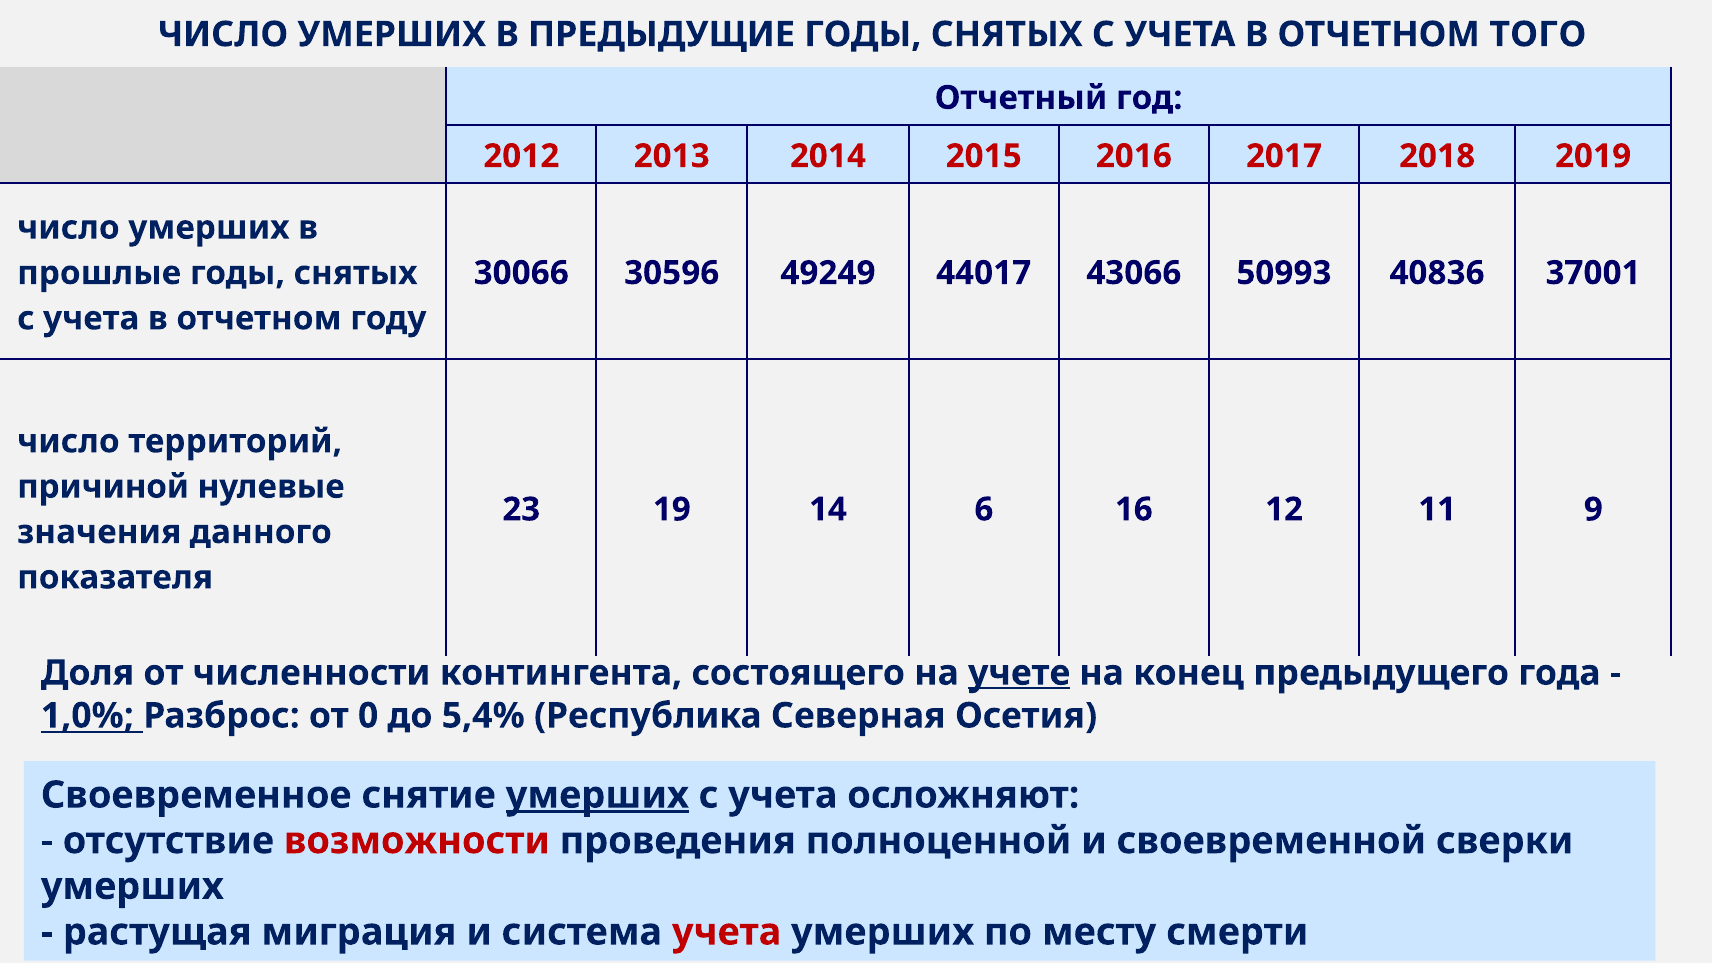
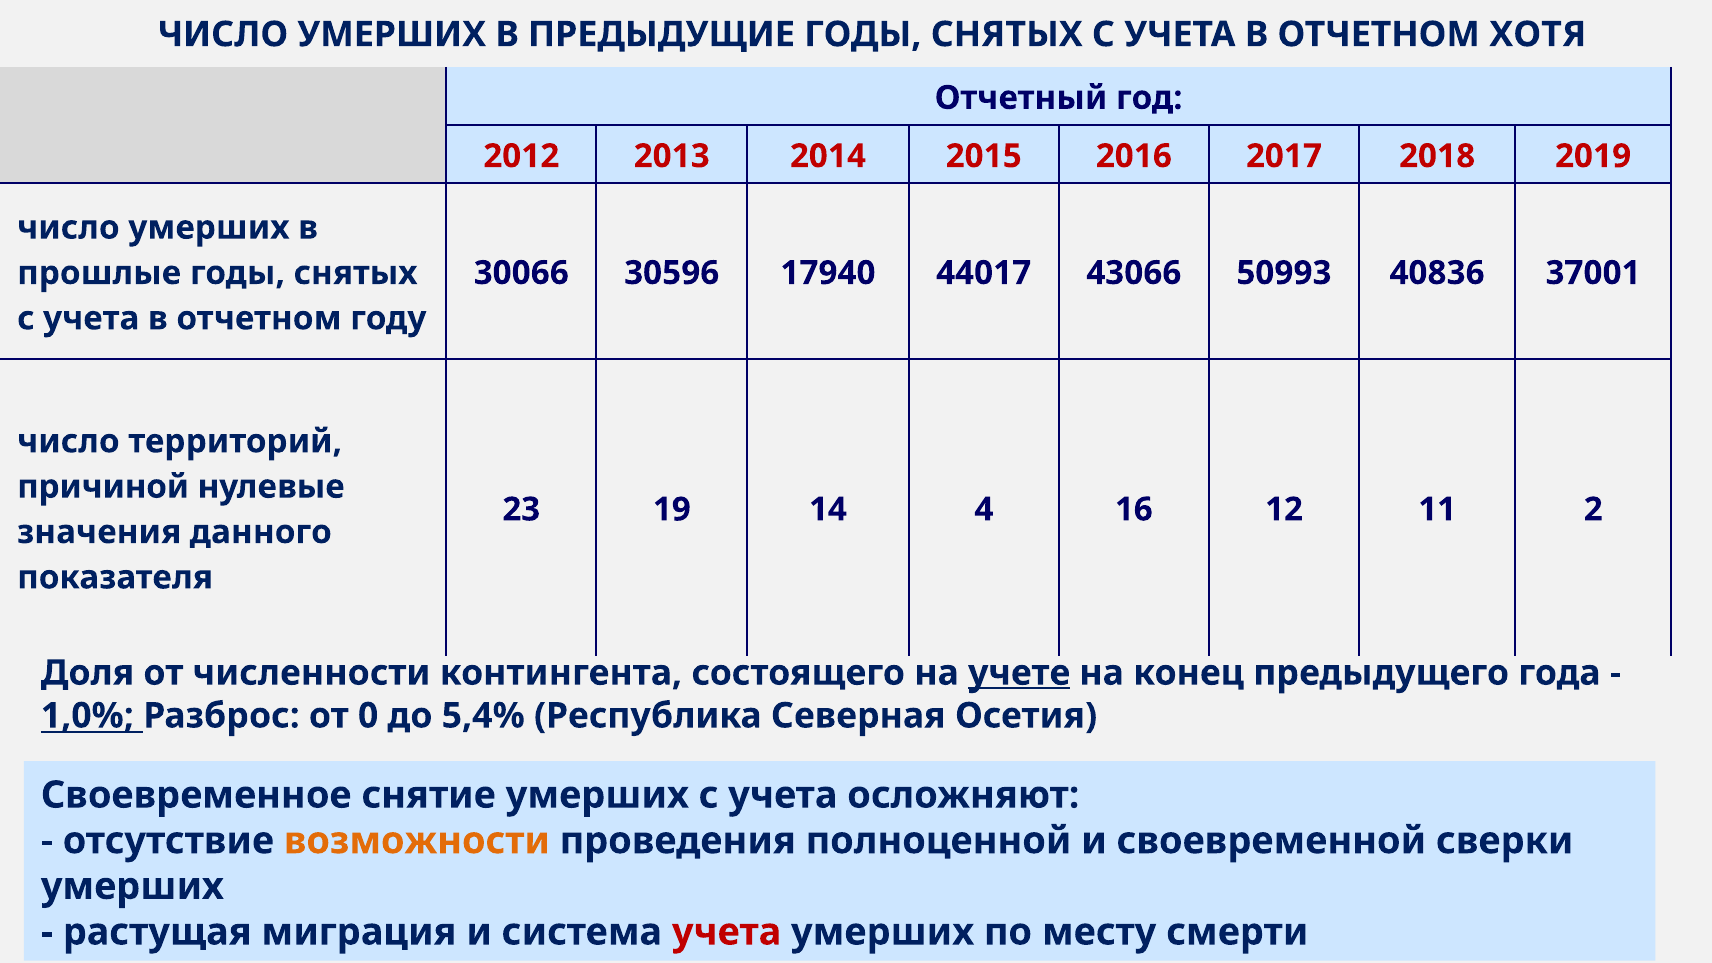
ТОГО: ТОГО -> ХОТЯ
49249: 49249 -> 17940
6: 6 -> 4
9: 9 -> 2
умерших at (597, 795) underline: present -> none
возможности colour: red -> orange
